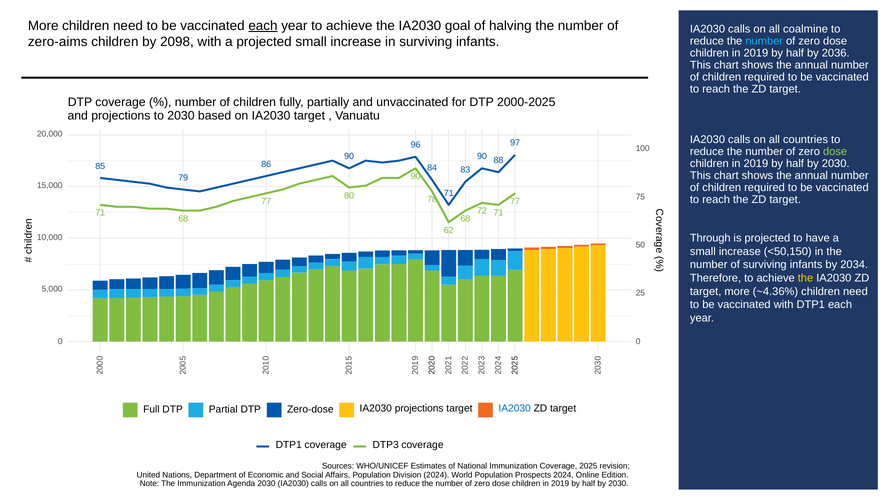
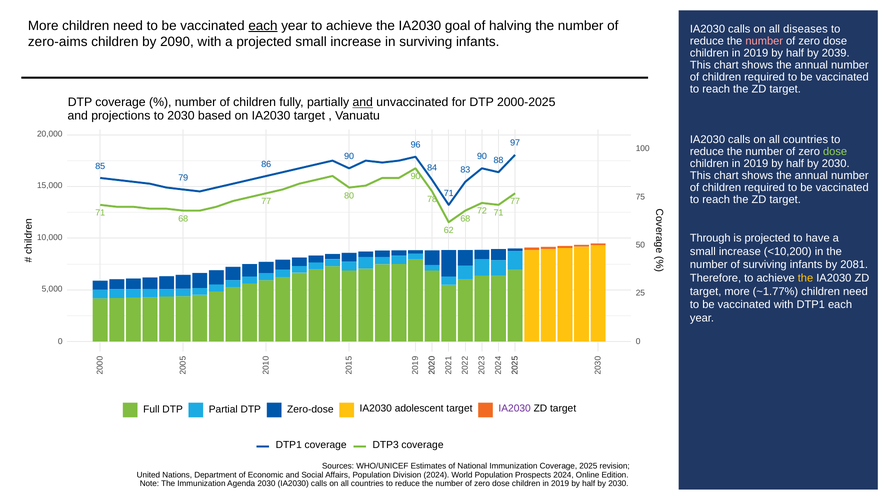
coalmine: coalmine -> diseases
2098: 2098 -> 2090
number at (764, 41) colour: light blue -> pink
2036: 2036 -> 2039
and at (363, 102) underline: none -> present
<50,150: <50,150 -> <10,200
2034: 2034 -> 2081
~4.36%: ~4.36% -> ~1.77%
IA2030 projections: projections -> adolescent
IA2030 at (515, 409) colour: blue -> purple
